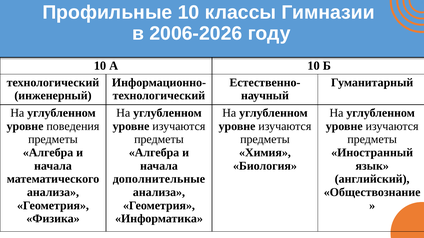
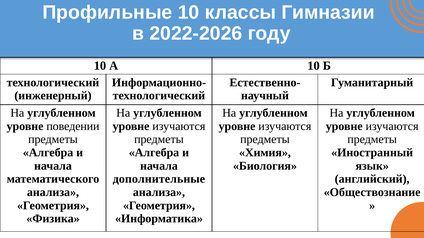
2006-2026: 2006-2026 -> 2022-2026
поведения: поведения -> поведении
